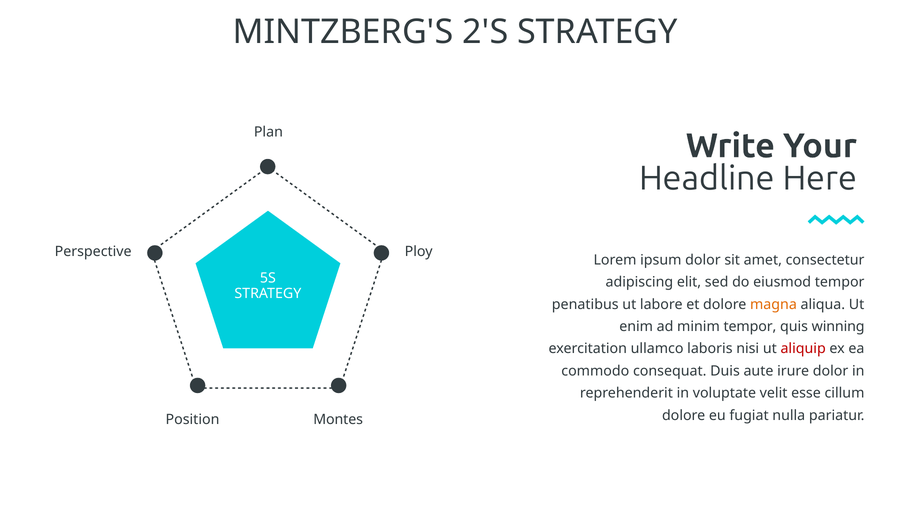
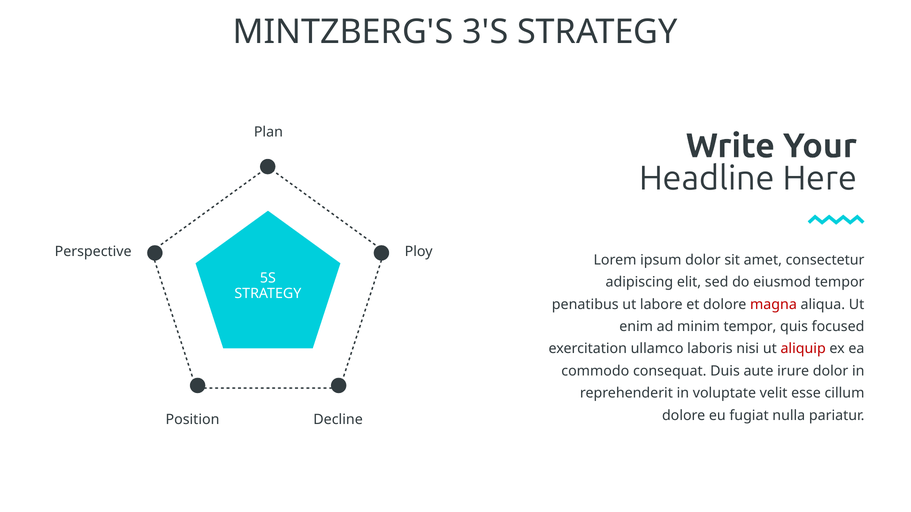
2'S: 2'S -> 3'S
magna colour: orange -> red
winning: winning -> focused
Montes: Montes -> Decline
